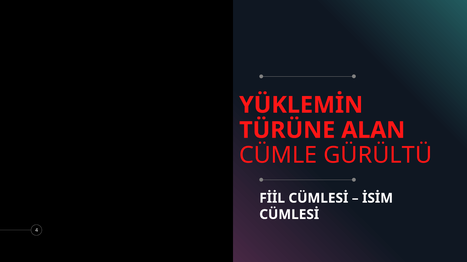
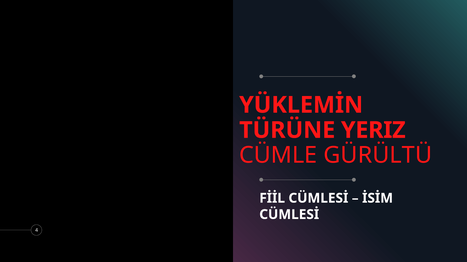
ALAN: ALAN -> YERIZ
